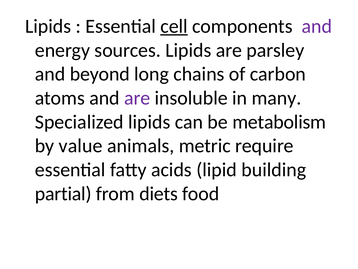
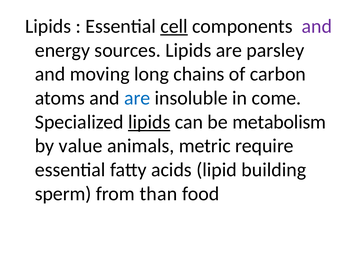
beyond: beyond -> moving
are at (137, 98) colour: purple -> blue
many: many -> come
lipids at (149, 122) underline: none -> present
partial: partial -> sperm
diets: diets -> than
